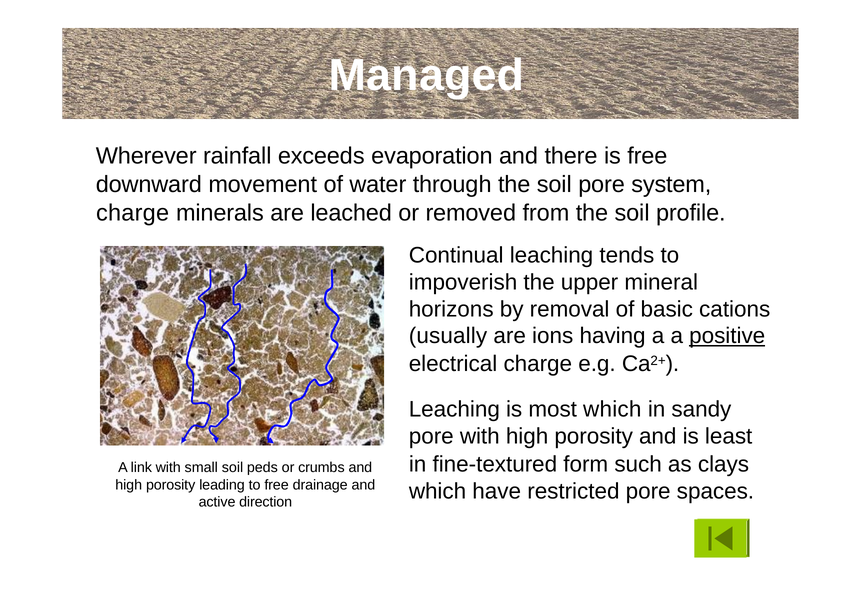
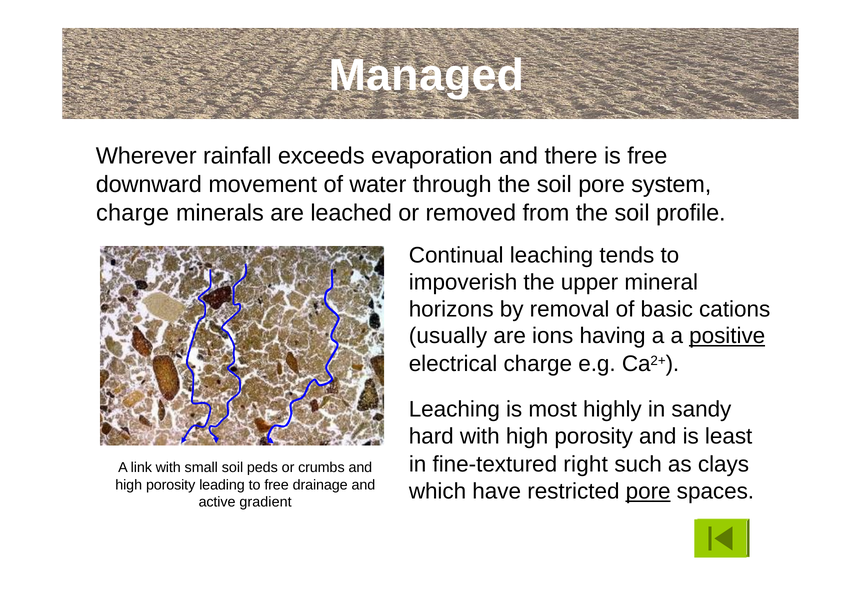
most which: which -> highly
pore at (431, 436): pore -> hard
form: form -> right
pore at (648, 491) underline: none -> present
direction: direction -> gradient
